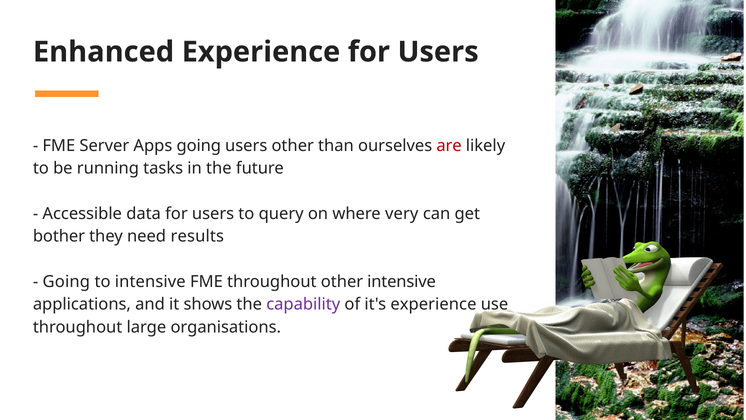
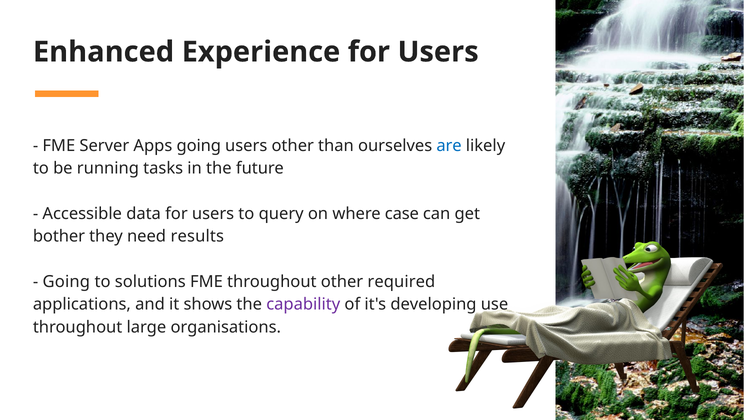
are colour: red -> blue
very: very -> case
to intensive: intensive -> solutions
other intensive: intensive -> required
it's experience: experience -> developing
